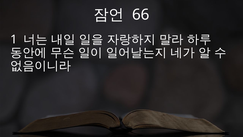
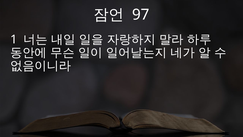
66: 66 -> 97
